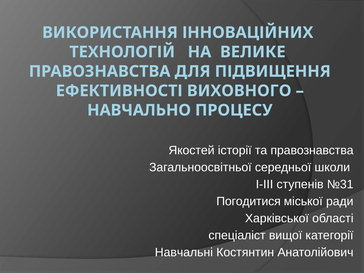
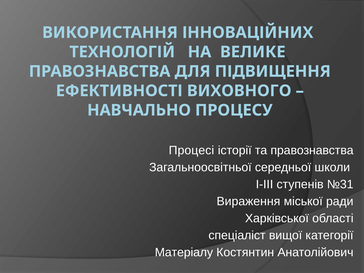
Якостей: Якостей -> Процесі
Погодитися: Погодитися -> Вираження
Навчальні: Навчальні -> Матеріалу
